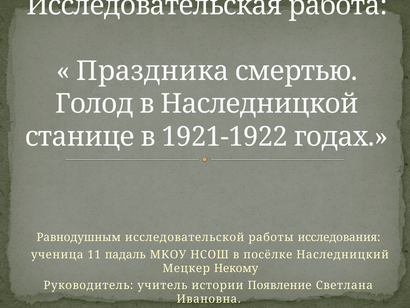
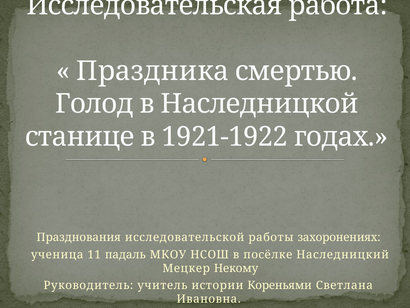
Равнодушным: Равнодушным -> Празднования
исследования: исследования -> захоронениях
Появление: Появление -> Кореньями
